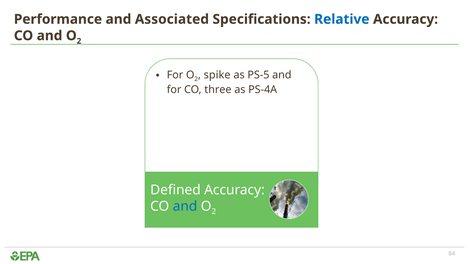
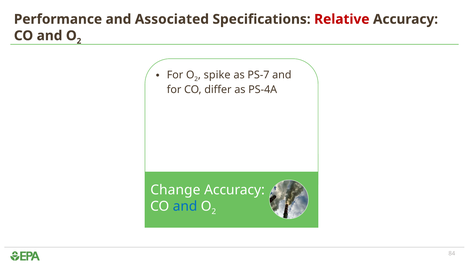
Relative colour: blue -> red
PS-5: PS-5 -> PS-7
three: three -> differ
Defined: Defined -> Change
